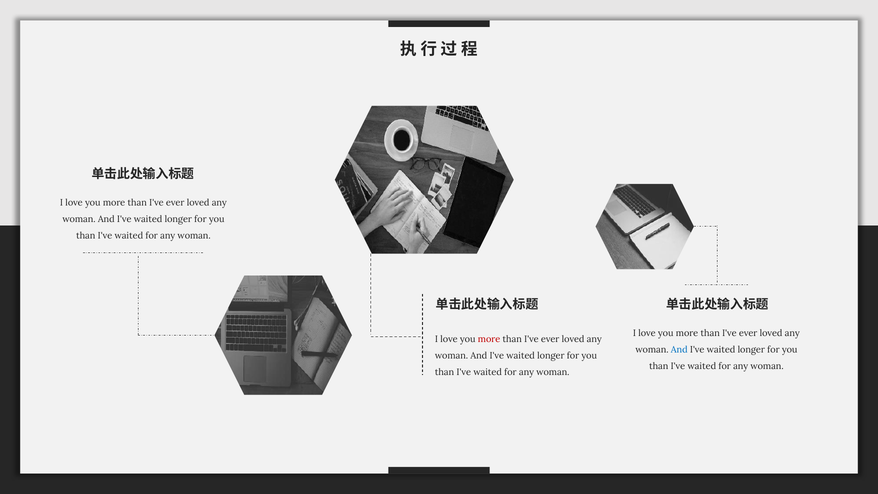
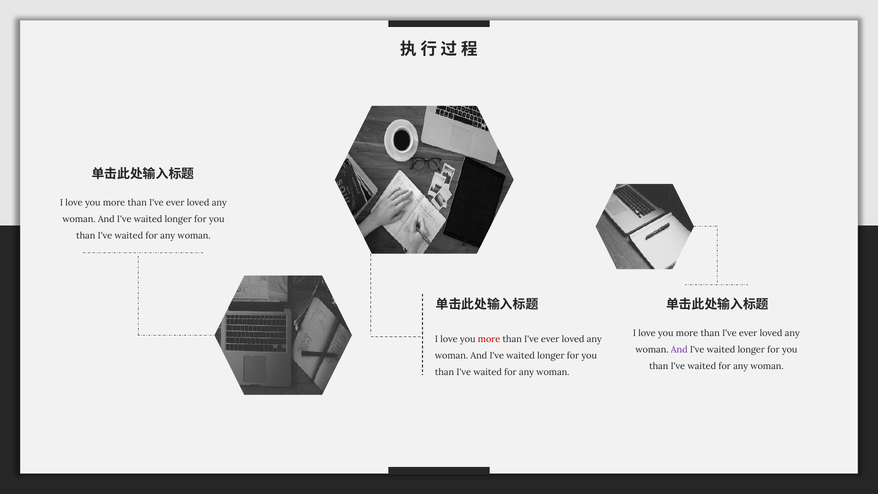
And at (679, 350) colour: blue -> purple
